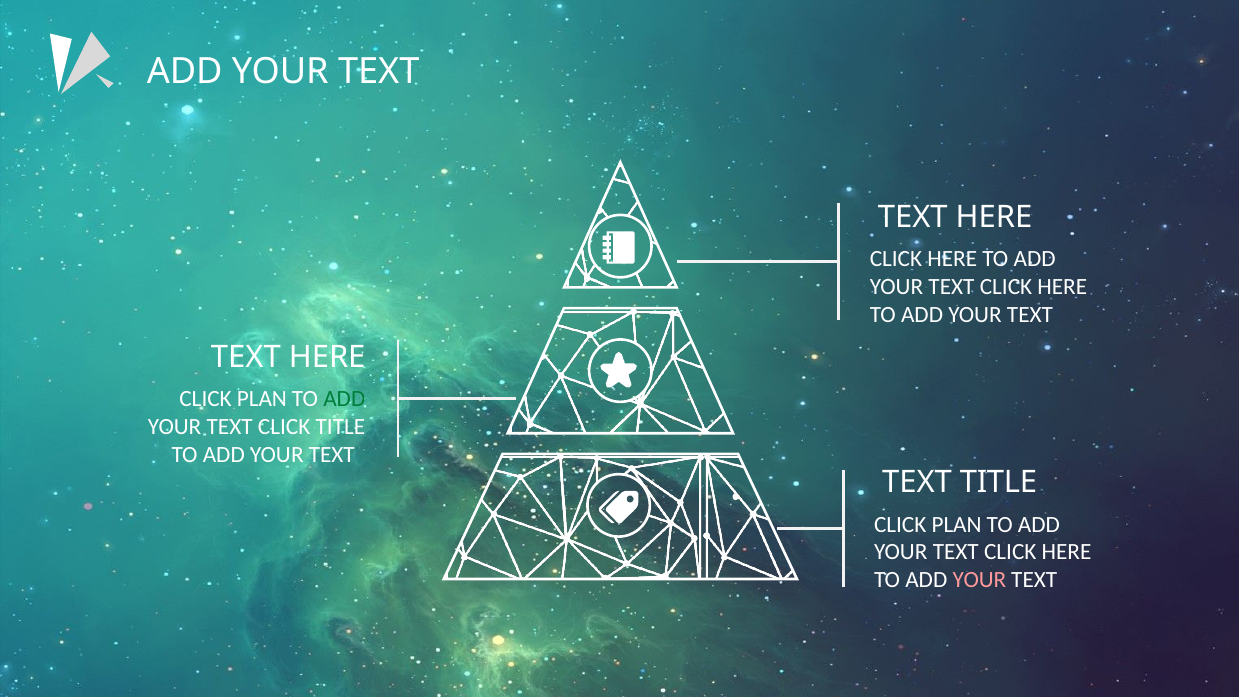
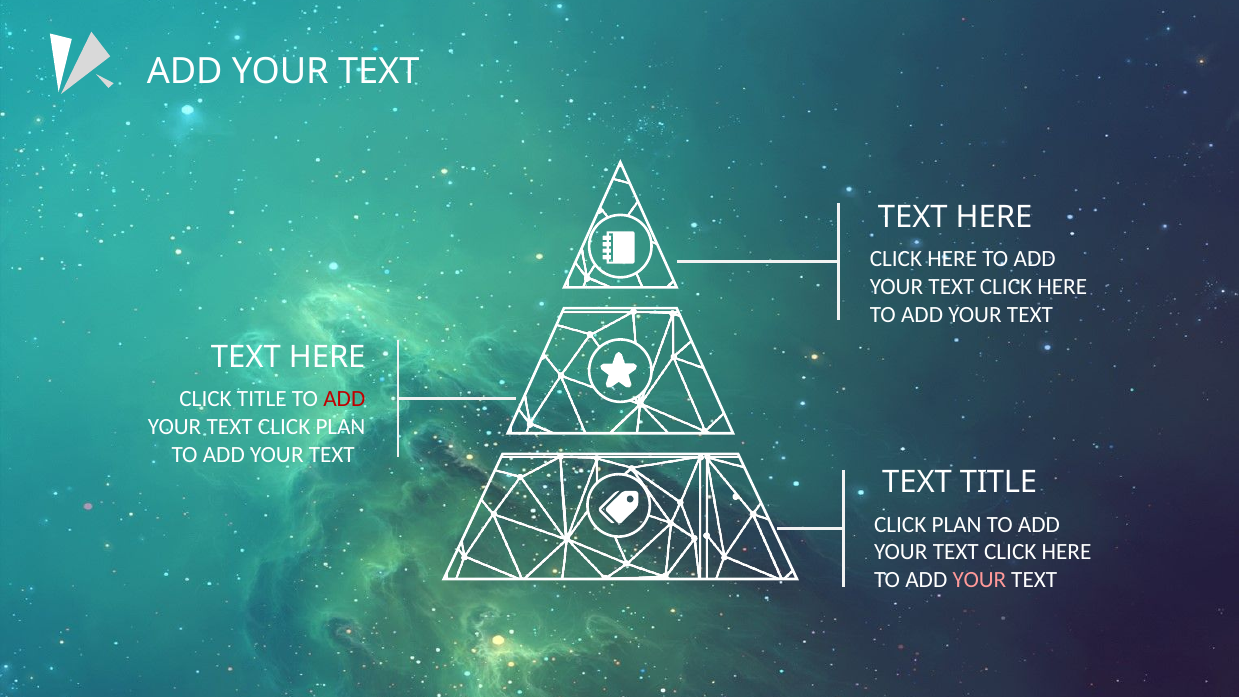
PLAN at (262, 399): PLAN -> TITLE
ADD at (344, 399) colour: green -> red
TEXT CLICK TITLE: TITLE -> PLAN
